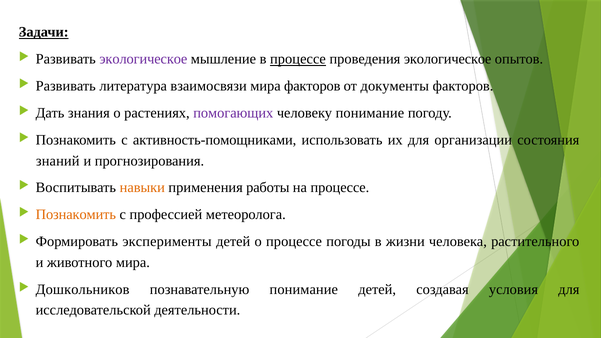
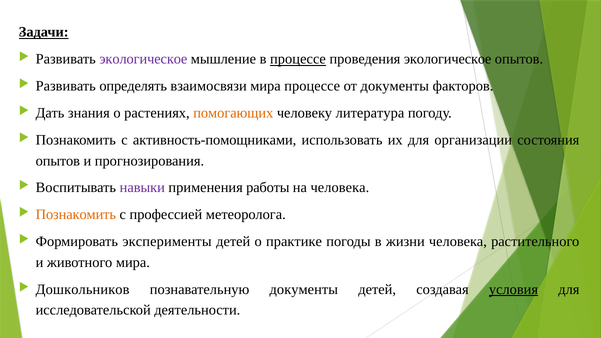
литература: литература -> определять
мира факторов: факторов -> процессе
помогающих colour: purple -> orange
человеку понимание: понимание -> литература
знаний at (58, 161): знаний -> опытов
навыки colour: orange -> purple
на процессе: процессе -> человека
о процессе: процессе -> практике
познавательную понимание: понимание -> документы
условия underline: none -> present
